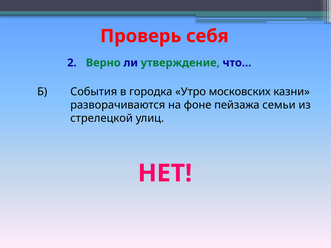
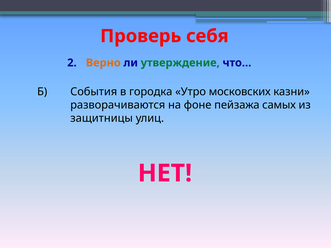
Верно colour: green -> orange
семьи: семьи -> самых
стрелецкой: стрелецкой -> защитницы
